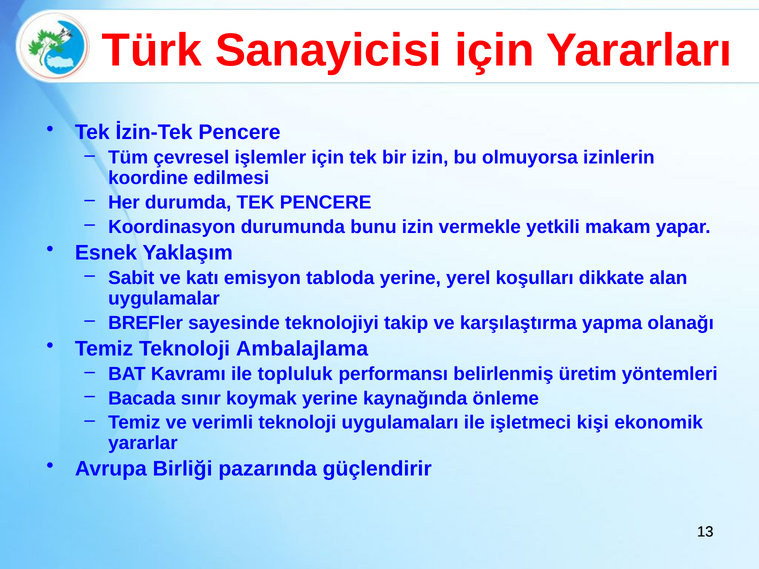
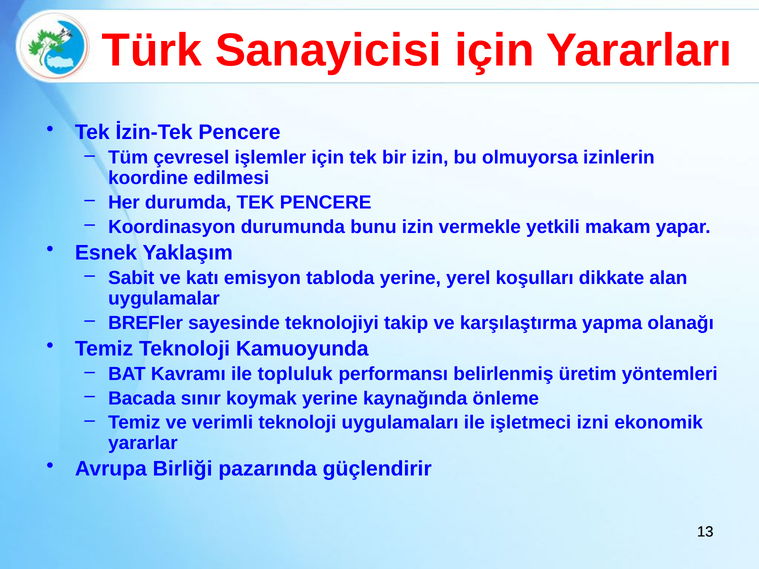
Ambalajlama: Ambalajlama -> Kamuoyunda
kişi: kişi -> izni
